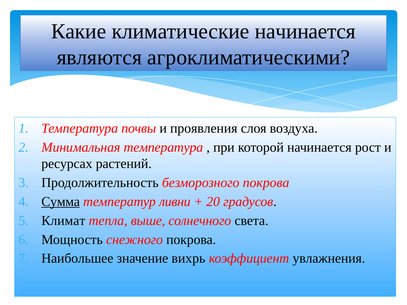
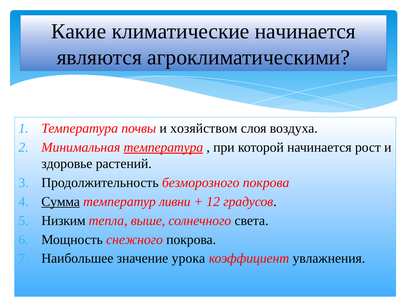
проявления: проявления -> хозяйством
температура at (163, 147) underline: none -> present
ресурсах: ресурсах -> здоровье
20: 20 -> 12
Климат: Климат -> Низким
вихрь: вихрь -> урока
